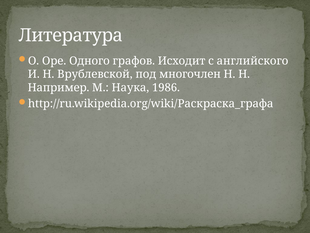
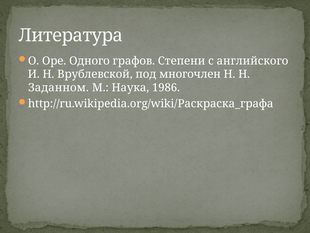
Исходит: Исходит -> Степени
Например: Например -> Заданном
